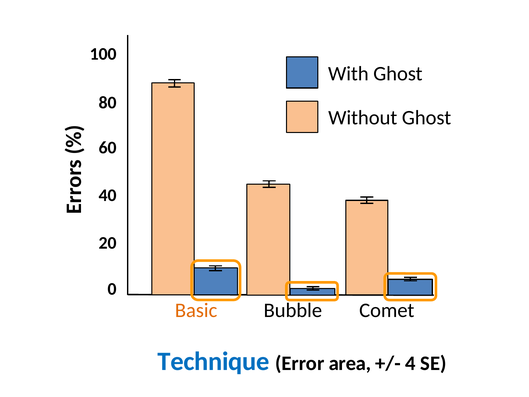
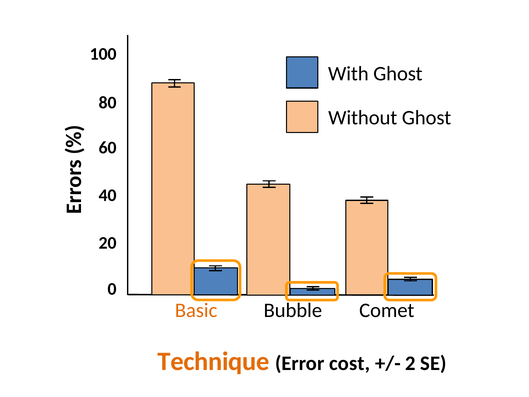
Technique colour: blue -> orange
area: area -> cost
4: 4 -> 2
